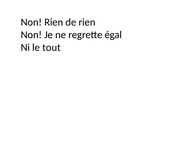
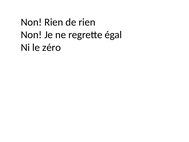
tout: tout -> zéro
